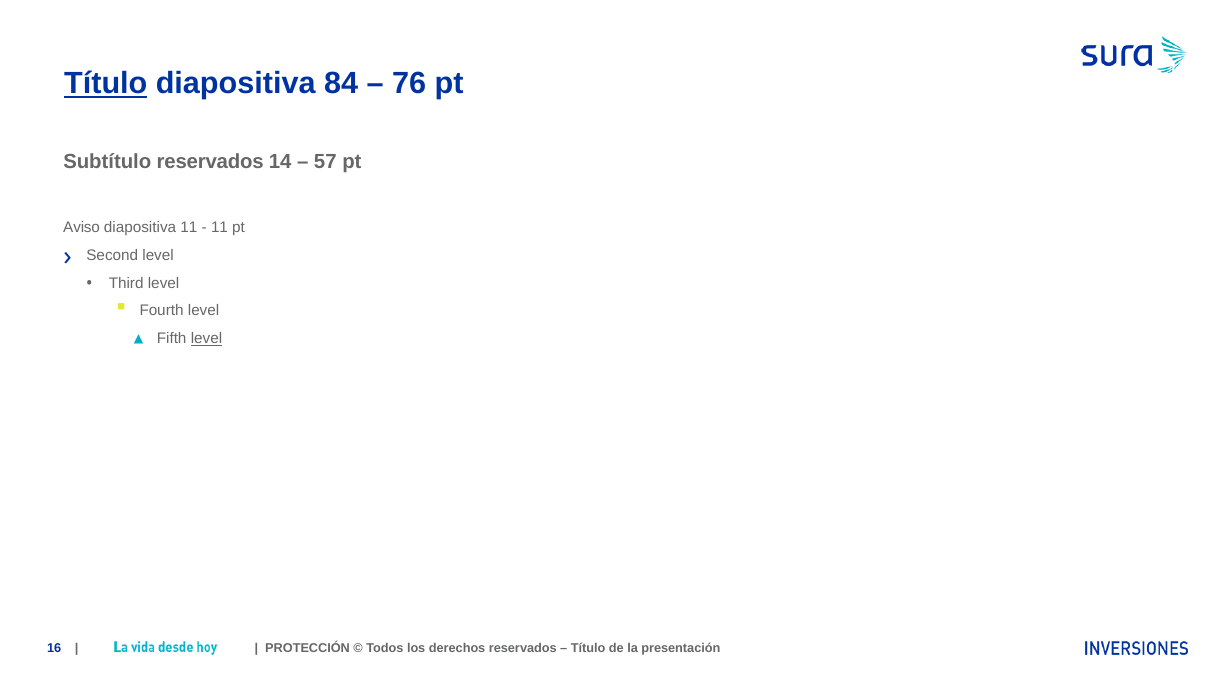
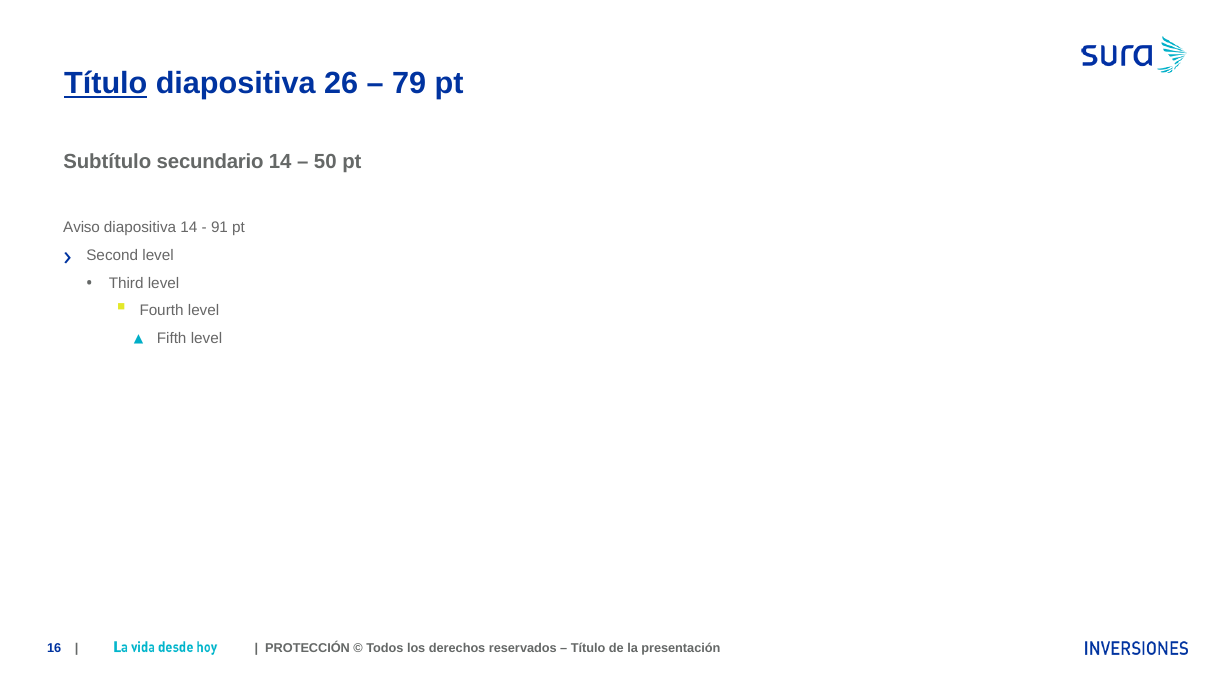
84: 84 -> 26
76: 76 -> 79
Subtítulo reservados: reservados -> secundario
57: 57 -> 50
diapositiva 11: 11 -> 14
11 at (219, 228): 11 -> 91
level at (206, 338) underline: present -> none
